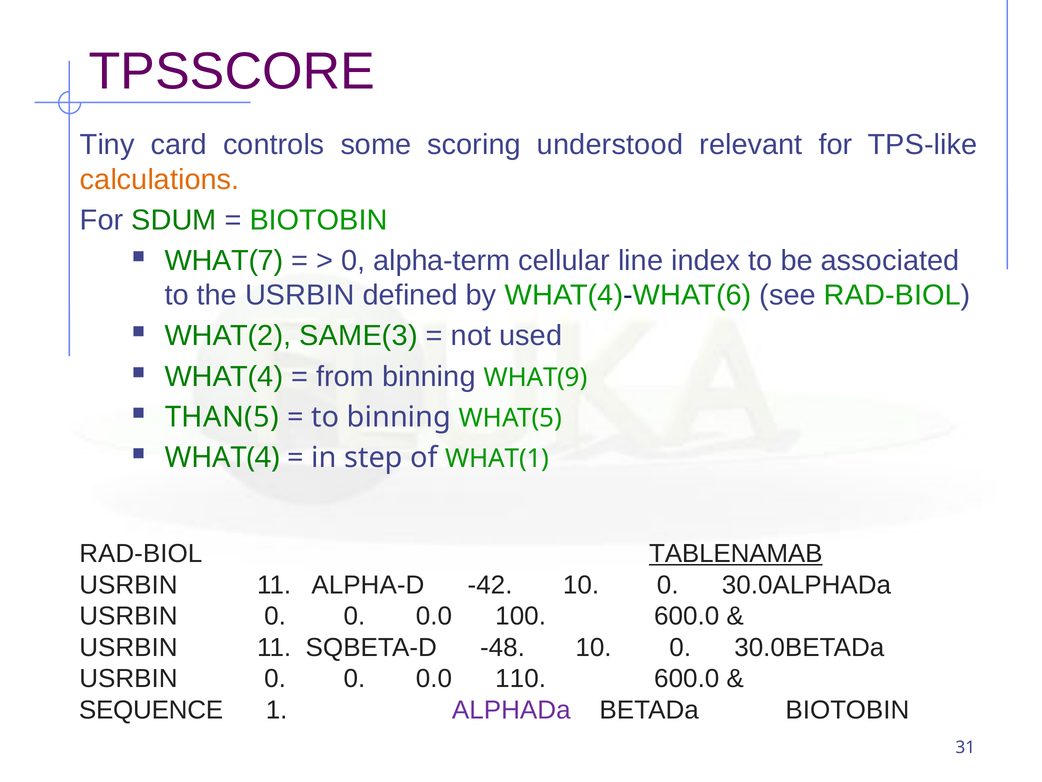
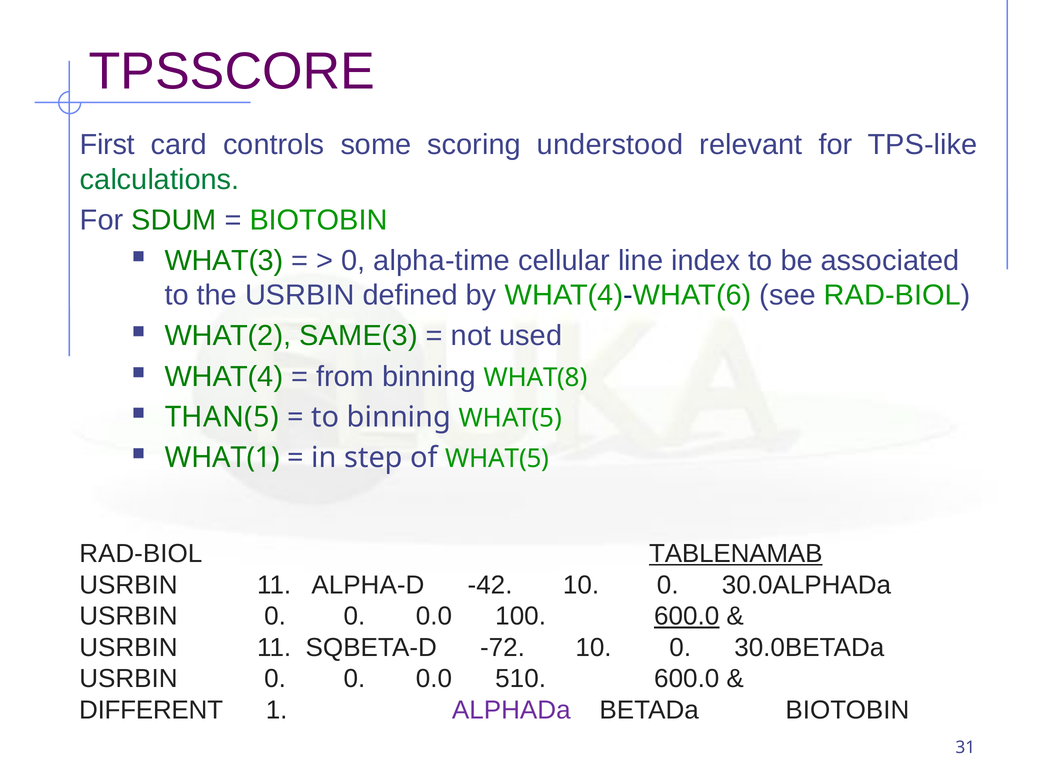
Tiny: Tiny -> First
calculations colour: orange -> green
WHAT(7: WHAT(7 -> WHAT(3
alpha-term: alpha-term -> alpha-time
WHAT(9: WHAT(9 -> WHAT(8
WHAT(4 at (222, 457): WHAT(4 -> WHAT(1
of WHAT(1: WHAT(1 -> WHAT(5
600.0 at (687, 616) underline: none -> present
-48: -48 -> -72
110: 110 -> 510
SEQUENCE: SEQUENCE -> DIFFERENT
